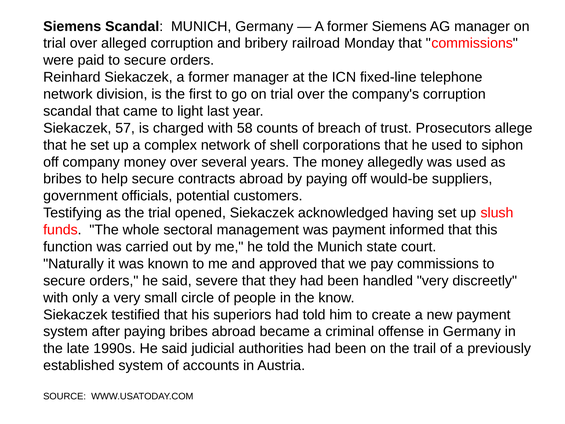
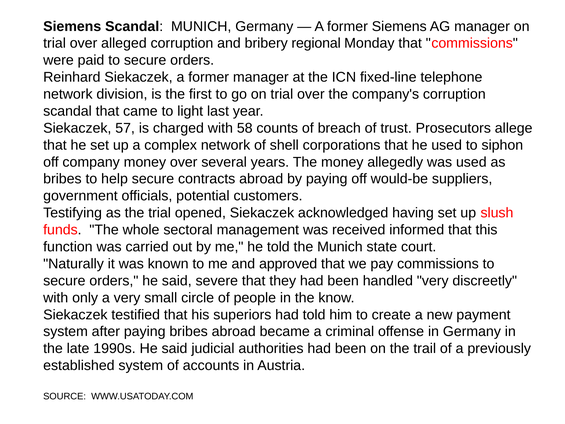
railroad: railroad -> regional
was payment: payment -> received
